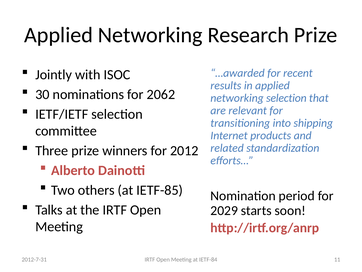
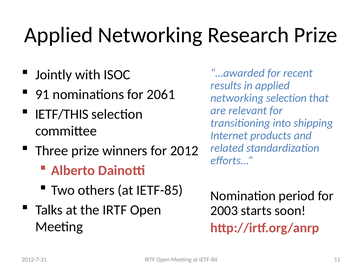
30: 30 -> 91
2062: 2062 -> 2061
IETF/IETF: IETF/IETF -> IETF/THIS
2029: 2029 -> 2003
